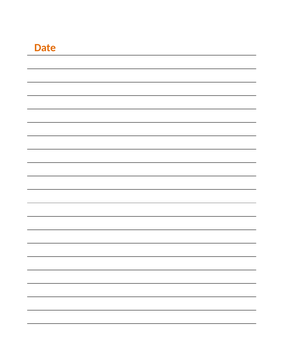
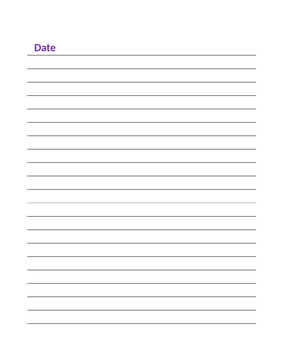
Date colour: orange -> purple
